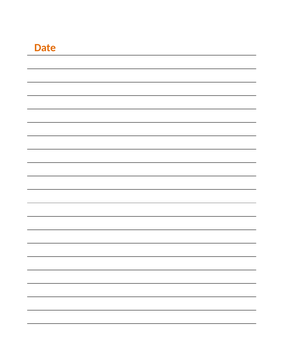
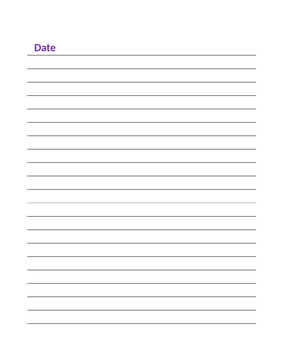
Date colour: orange -> purple
